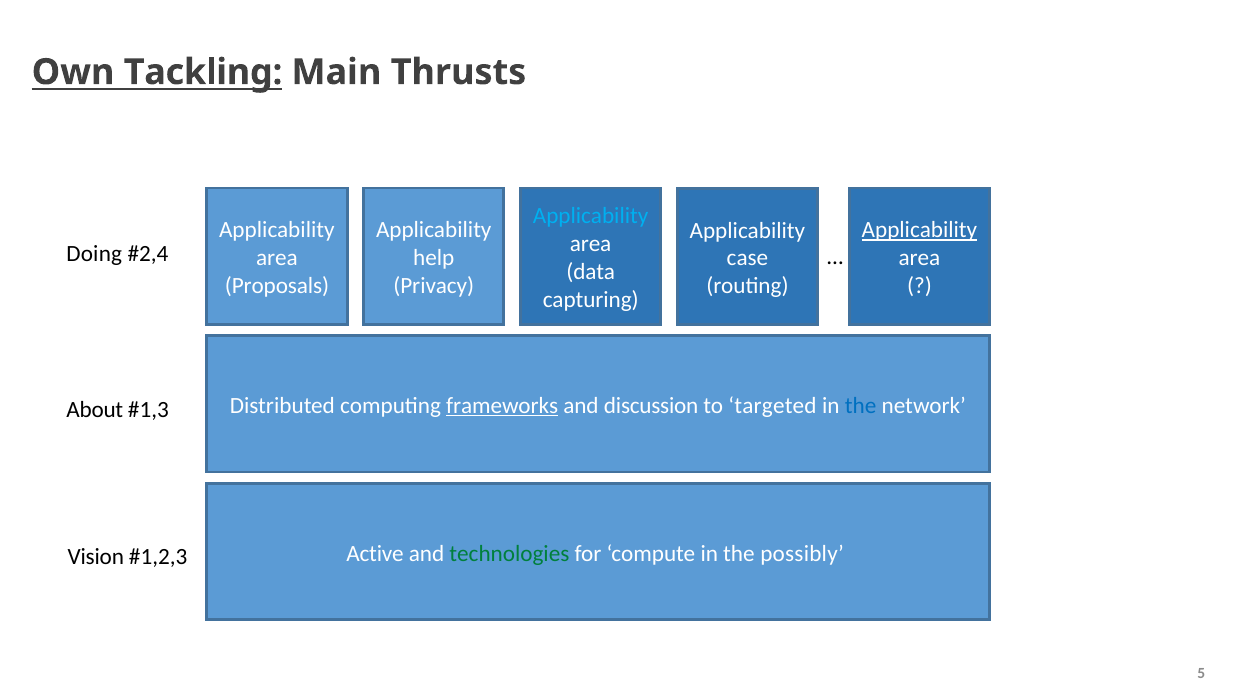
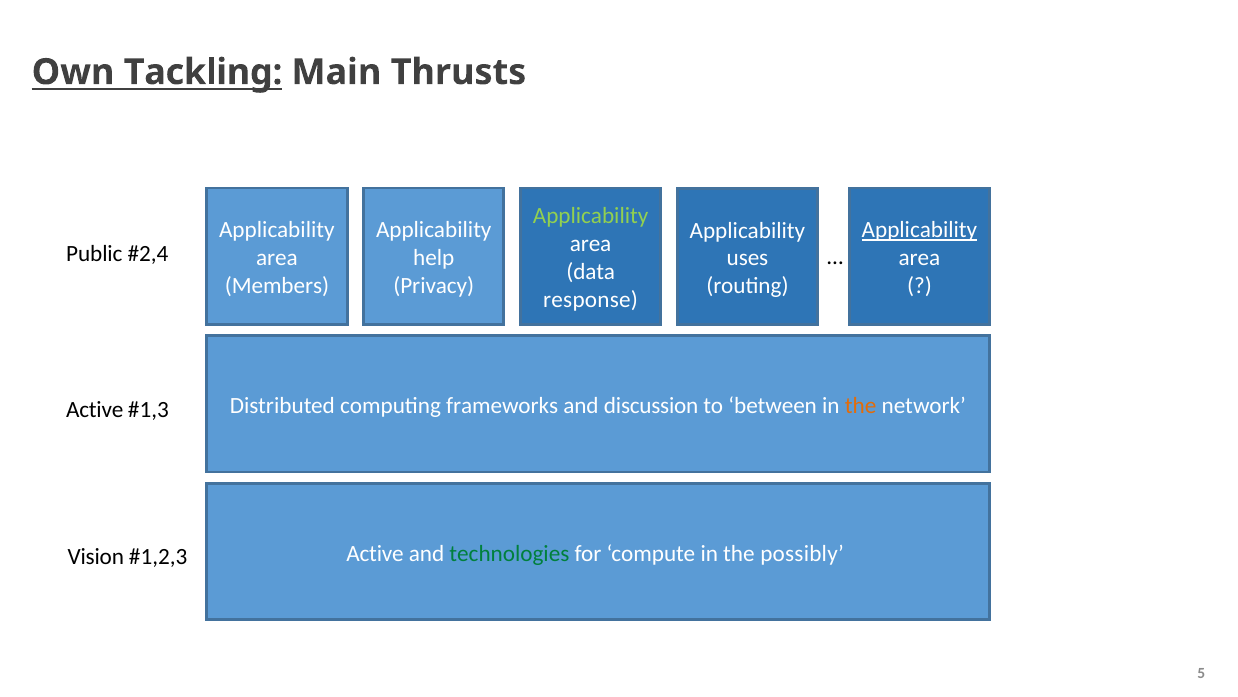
Applicability at (591, 216) colour: light blue -> light green
Doing: Doing -> Public
case: case -> uses
Proposals: Proposals -> Members
capturing: capturing -> response
frameworks underline: present -> none
targeted: targeted -> between
the at (861, 405) colour: blue -> orange
About at (95, 409): About -> Active
